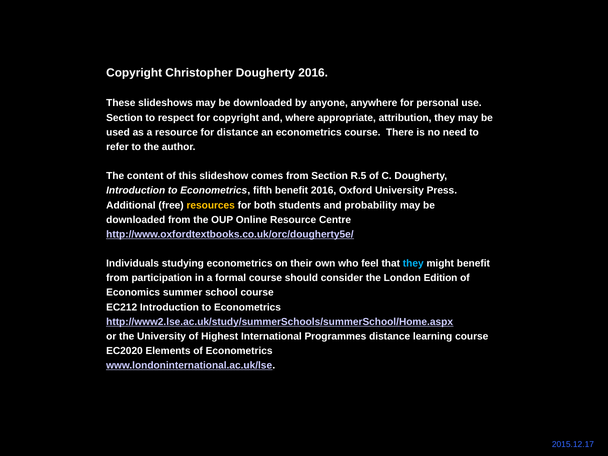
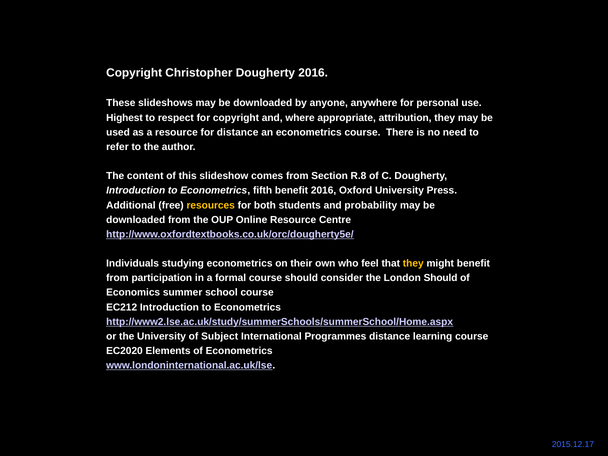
Section at (124, 118): Section -> Highest
R.5: R.5 -> R.8
they at (413, 263) colour: light blue -> yellow
London Edition: Edition -> Should
Highest: Highest -> Subject
